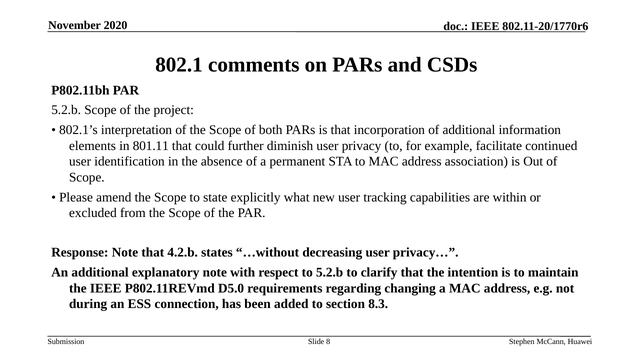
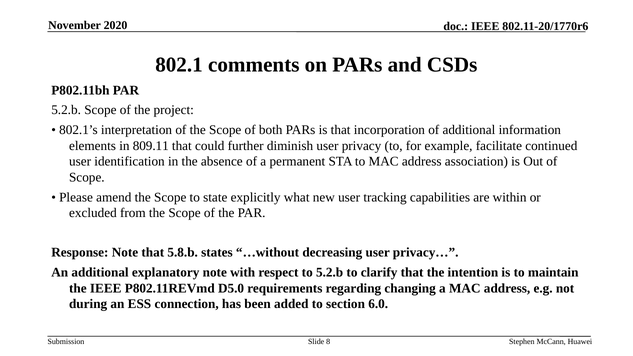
801.11: 801.11 -> 809.11
4.2.b: 4.2.b -> 5.8.b
8.3: 8.3 -> 6.0
